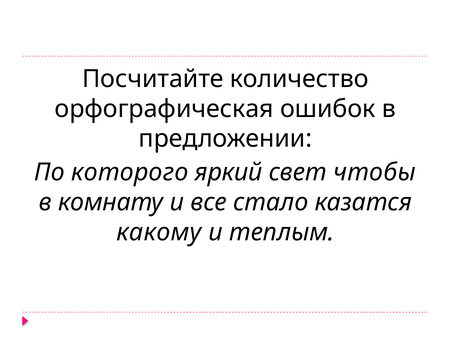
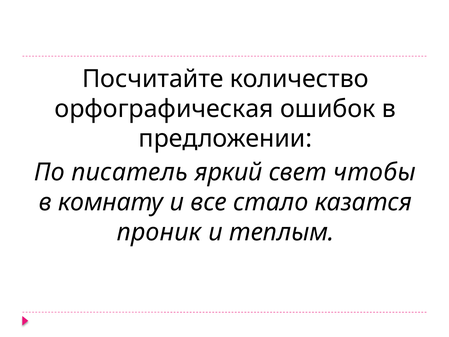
которого: которого -> писатель
какому: какому -> проник
